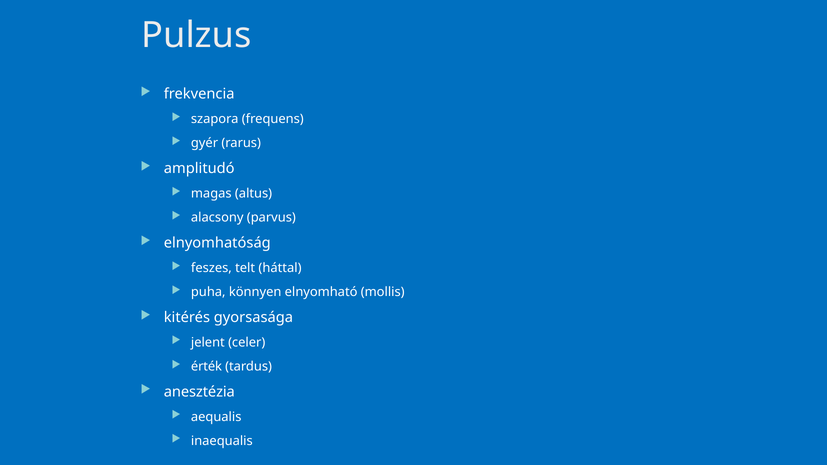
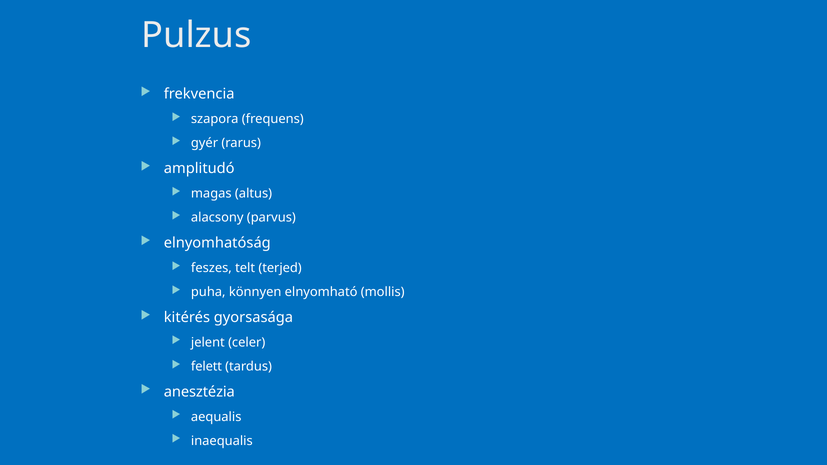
háttal: háttal -> terjed
érték: érték -> felett
